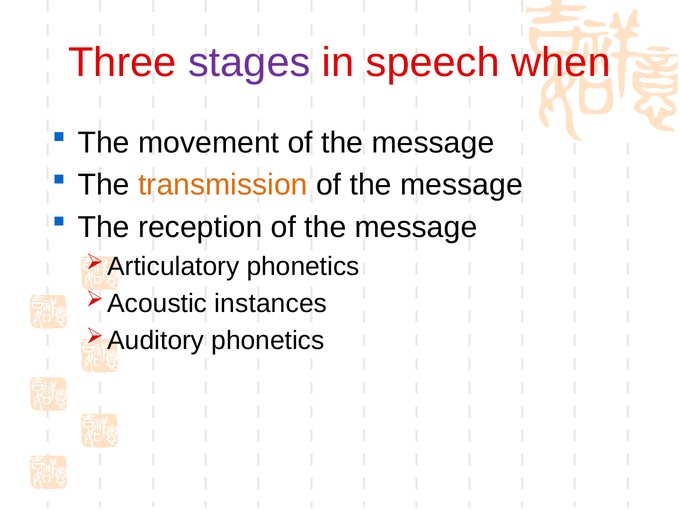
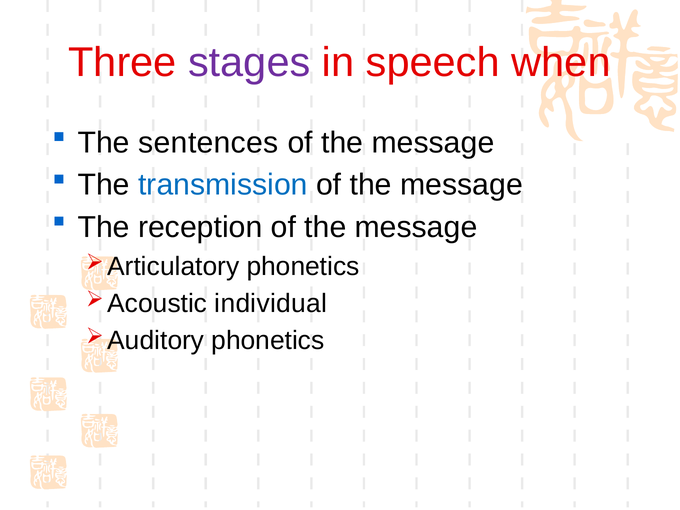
movement: movement -> sentences
transmission colour: orange -> blue
instances: instances -> individual
